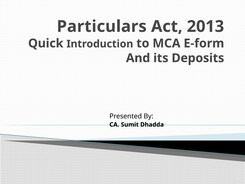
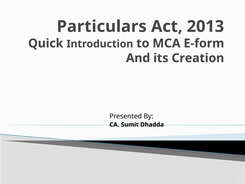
Deposits: Deposits -> Creation
